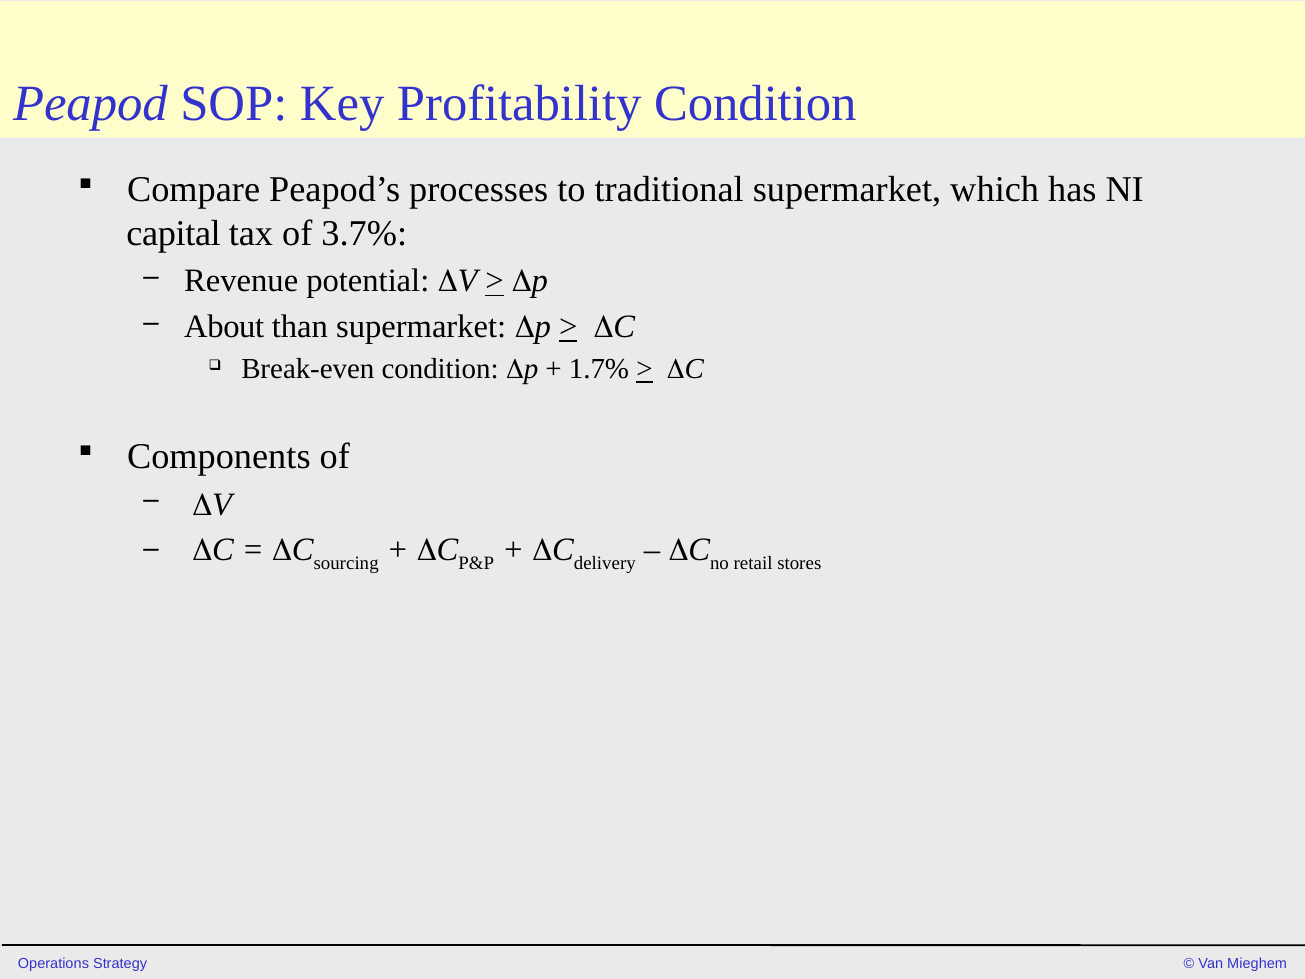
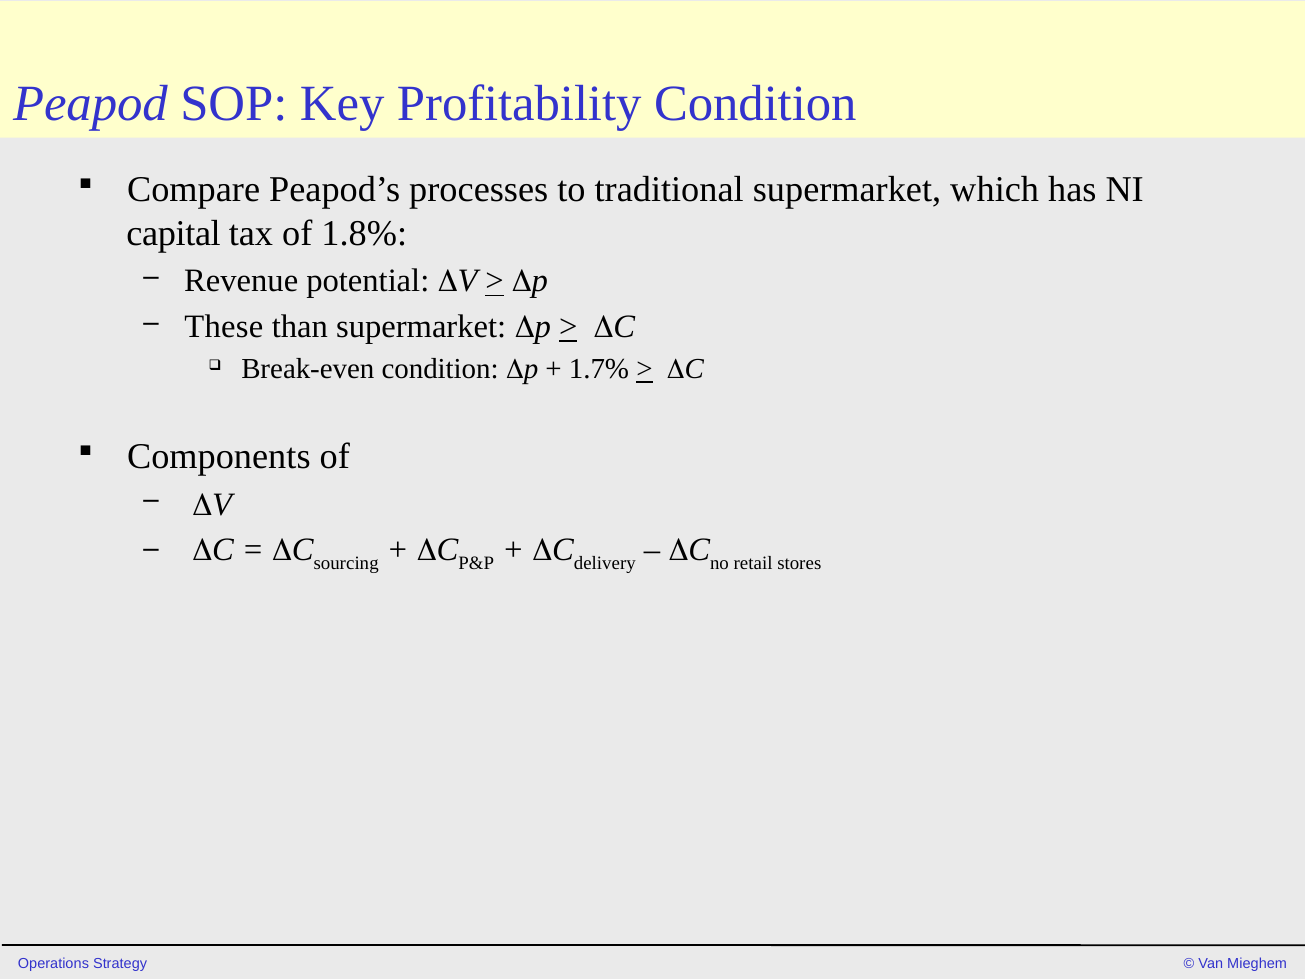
3.7%: 3.7% -> 1.8%
About: About -> These
